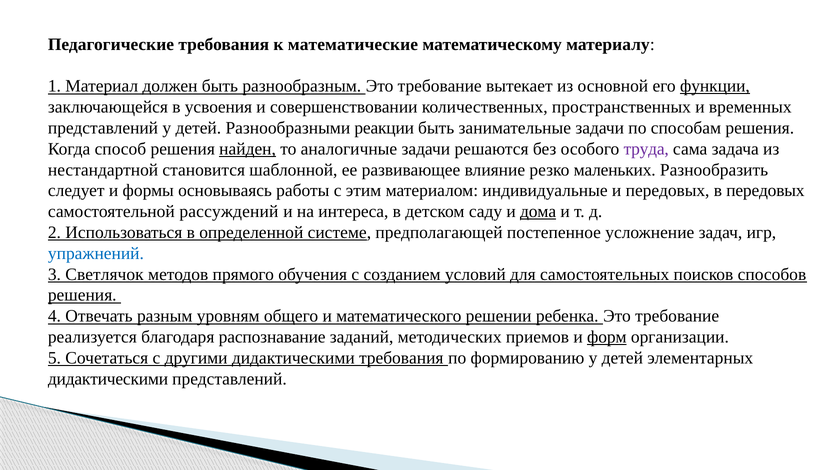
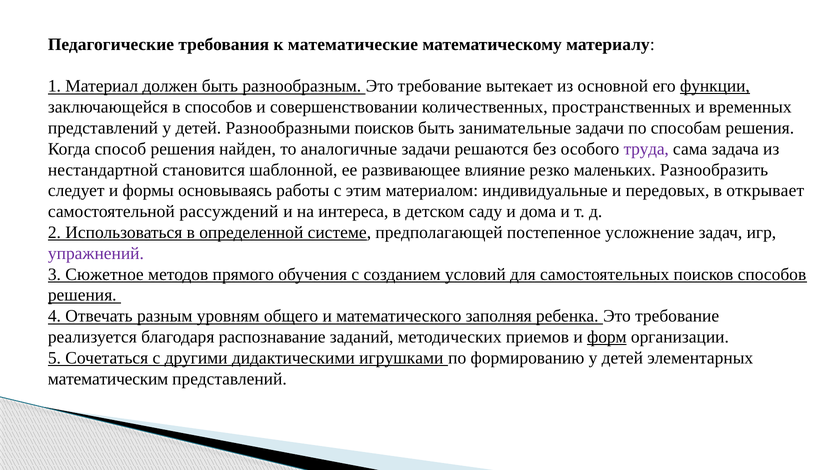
в усвоения: усвоения -> способов
Разнообразными реакции: реакции -> поисков
найден underline: present -> none
в передовых: передовых -> открывает
дома underline: present -> none
упражнений colour: blue -> purple
Светлячок: Светлячок -> Сюжетное
решении: решении -> заполняя
дидактическими требования: требования -> игрушками
дидактическими at (108, 379): дидактическими -> математическим
